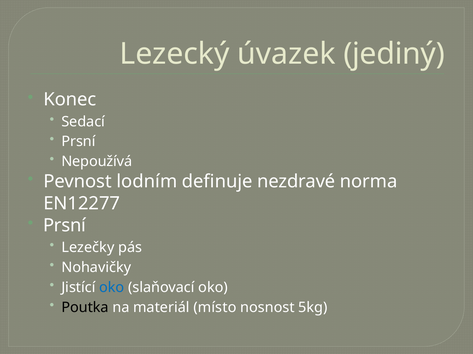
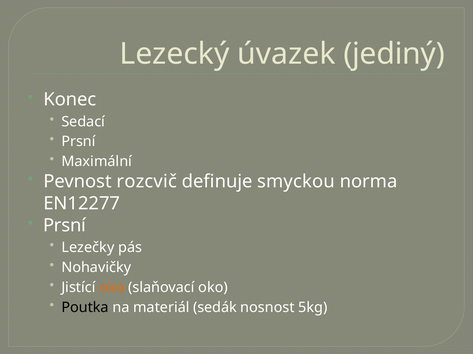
Nepoužívá: Nepoužívá -> Maximální
lodním: lodním -> rozcvič
nezdravé: nezdravé -> smyckou
oko at (112, 288) colour: blue -> orange
místo: místo -> sedák
